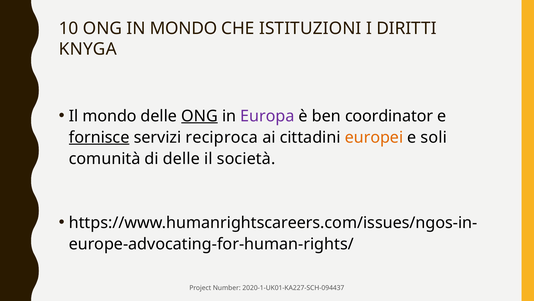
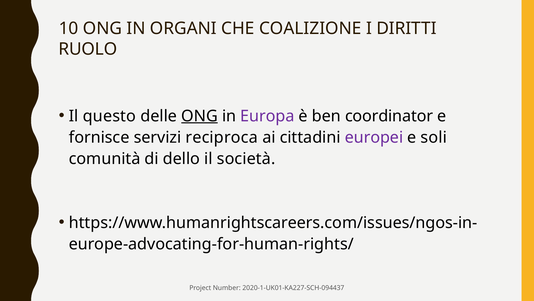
IN MONDO: MONDO -> ORGANI
ISTITUZIONI: ISTITUZIONI -> COALIZIONE
KNYGA: KNYGA -> RUOLO
Il mondo: mondo -> questo
fornisce underline: present -> none
europei colour: orange -> purple
di delle: delle -> dello
